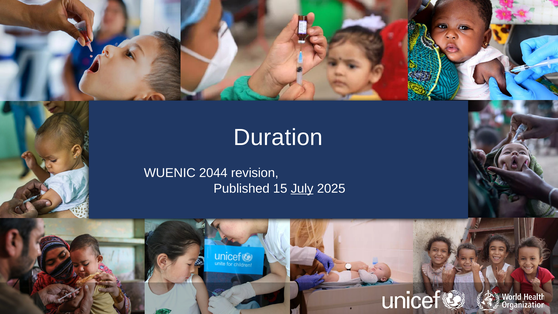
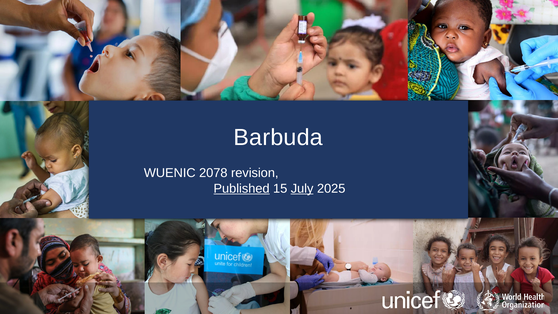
Duration: Duration -> Barbuda
2044: 2044 -> 2078
Published underline: none -> present
